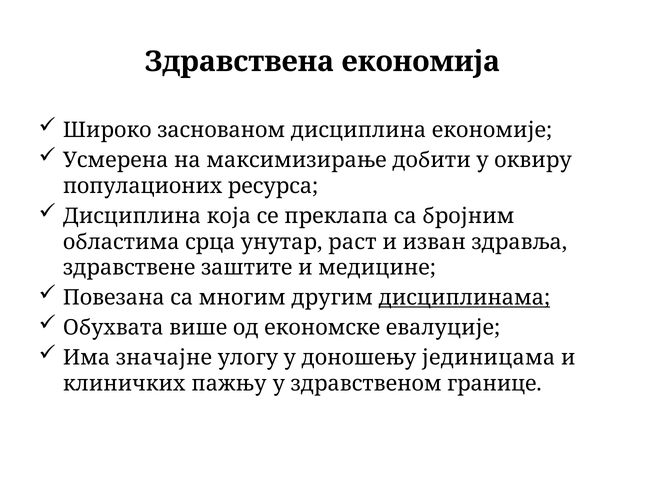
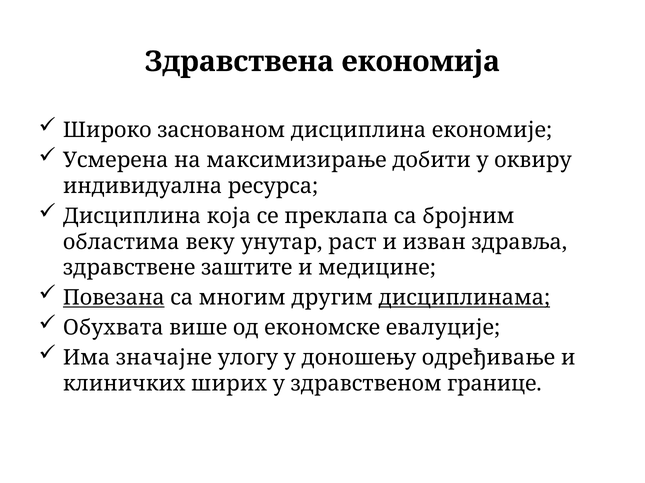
популационих: популационих -> индивидуална
срца: срца -> веку
Повезана underline: none -> present
јединицамa: јединицамa -> одређивање
пажњу: пажњу -> ширих
